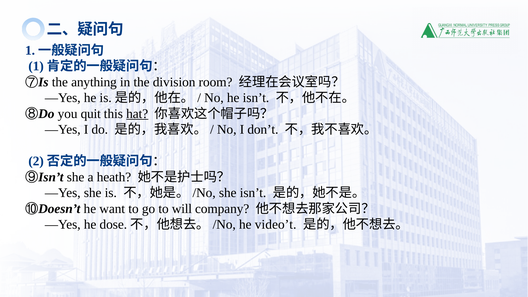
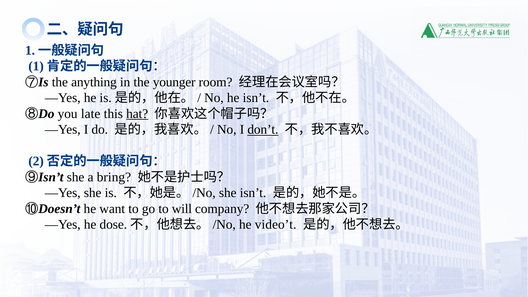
division: division -> younger
quit: quit -> late
don’t underline: none -> present
heath: heath -> bring
